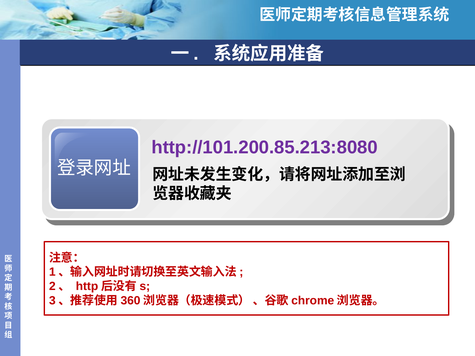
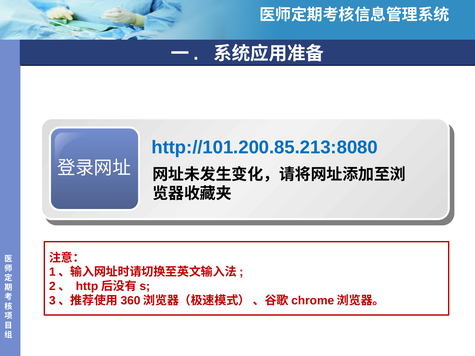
http://101.200.85.213:8080 colour: purple -> blue
